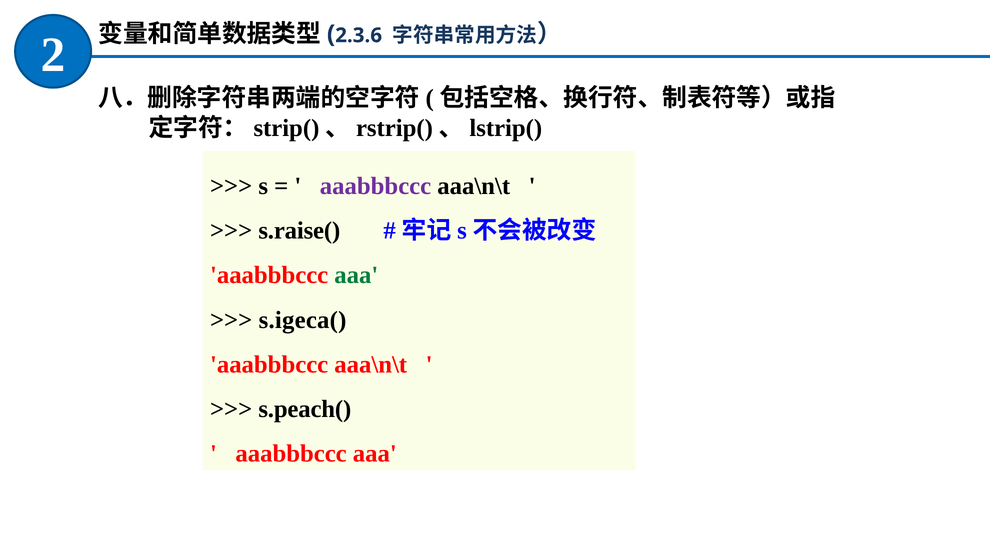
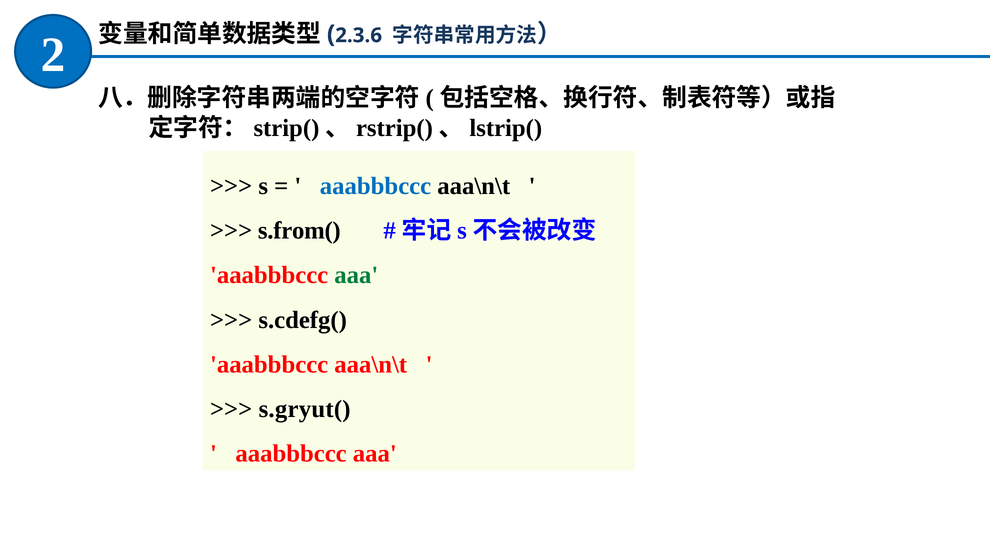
aaabbbccc at (376, 186) colour: purple -> blue
s.raise(: s.raise( -> s.from(
s.igeca(: s.igeca( -> s.cdefg(
s.peach(: s.peach( -> s.gryut(
